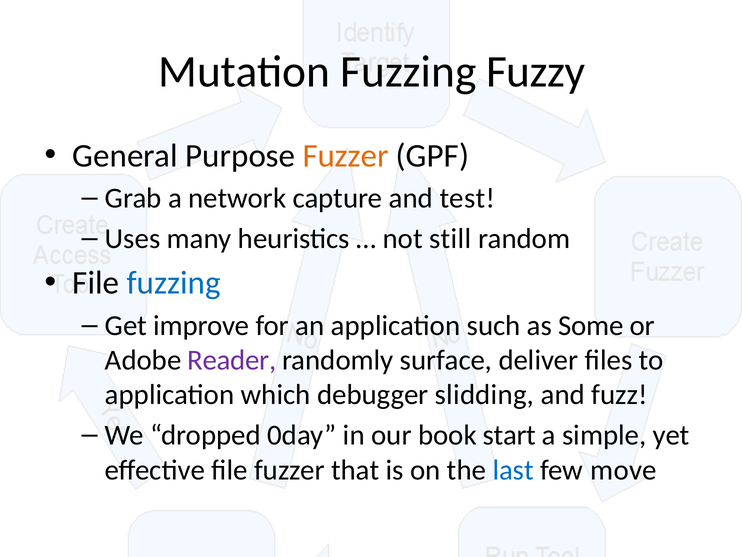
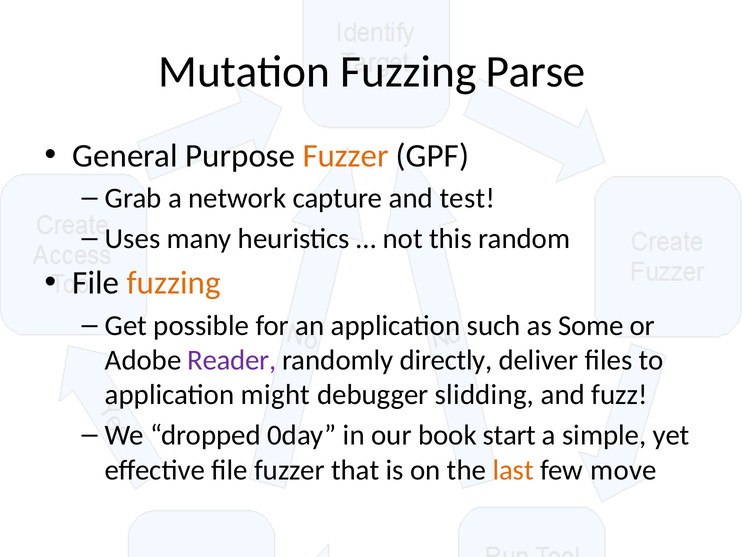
Fuzzy: Fuzzy -> Parse
still: still -> this
fuzzing at (174, 283) colour: blue -> orange
improve: improve -> possible
surface: surface -> directly
which: which -> might
last colour: blue -> orange
